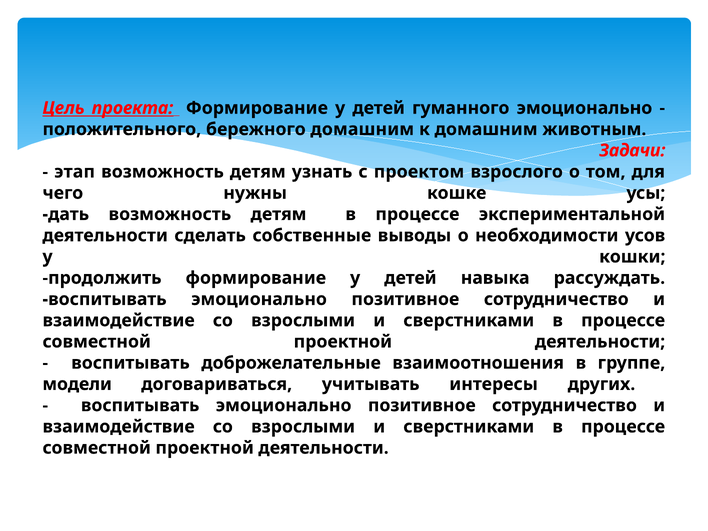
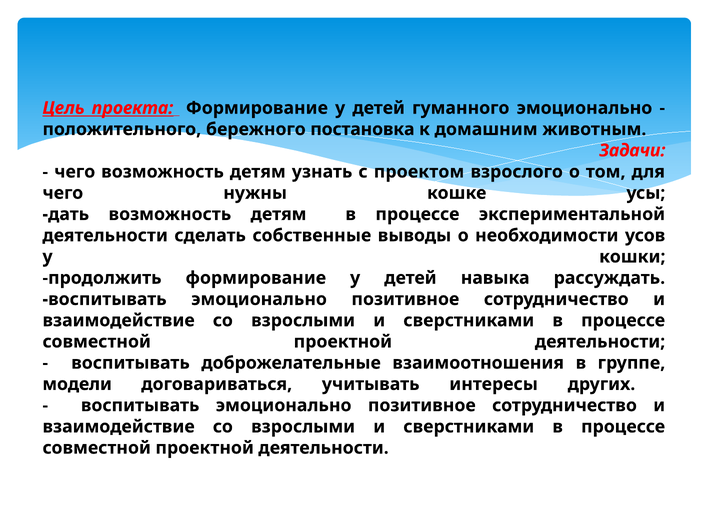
бережного домашним: домашним -> постановка
этап at (75, 172): этап -> чего
